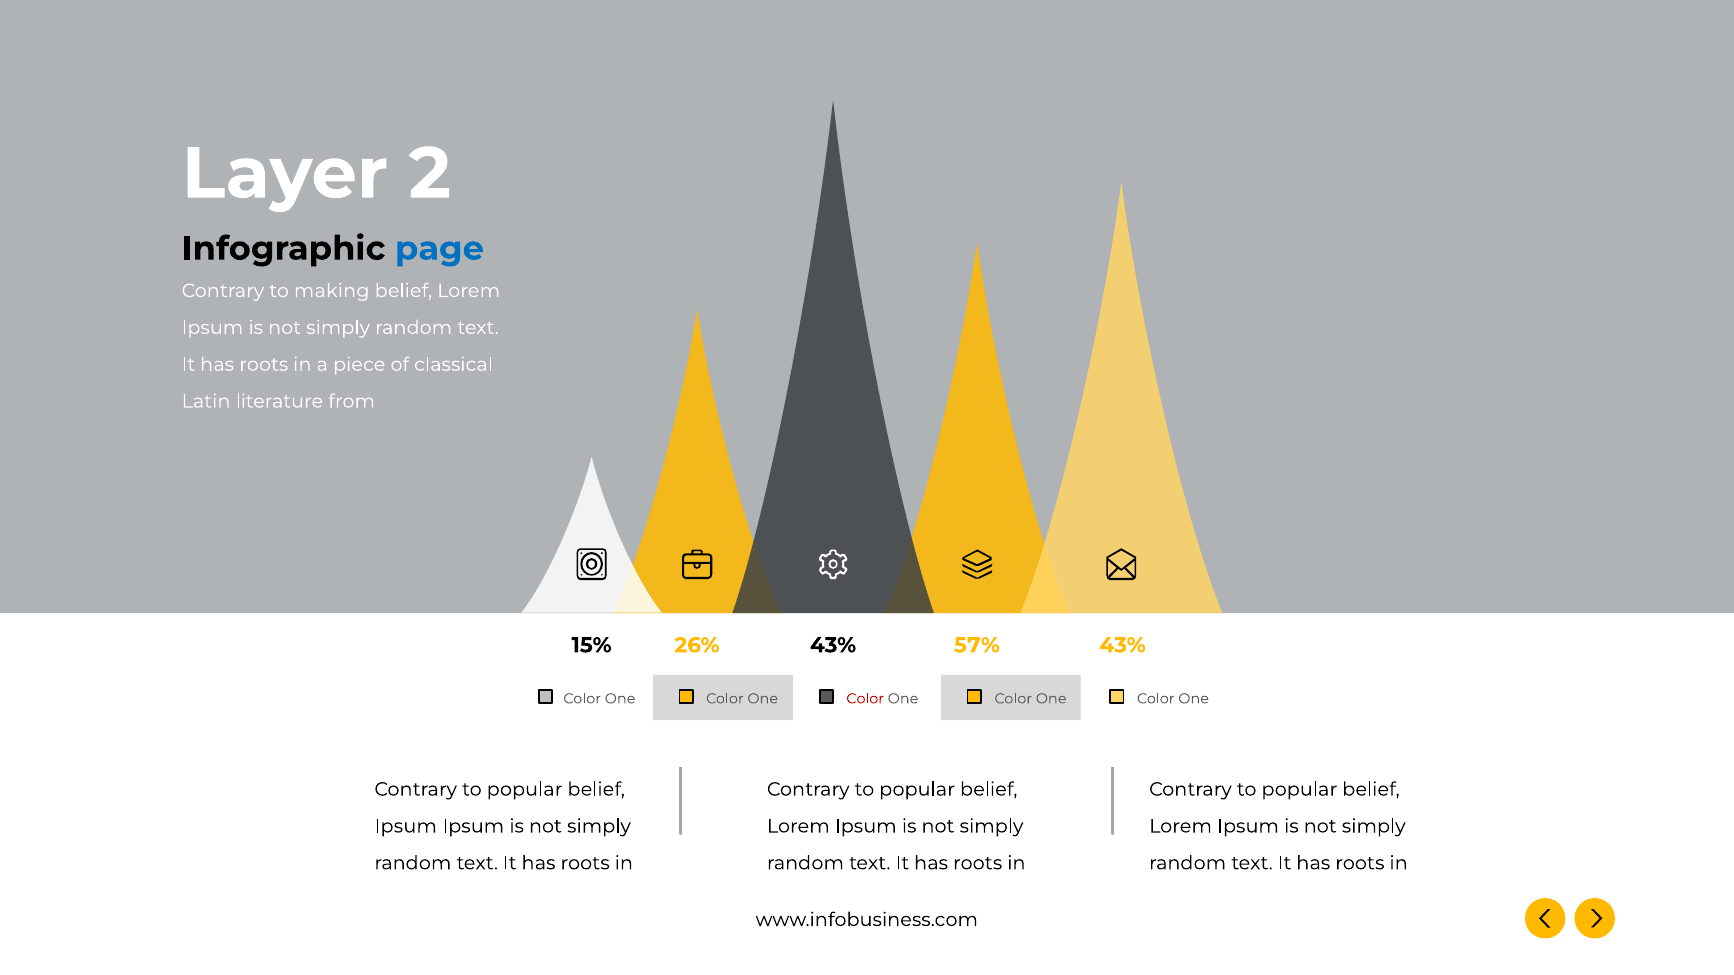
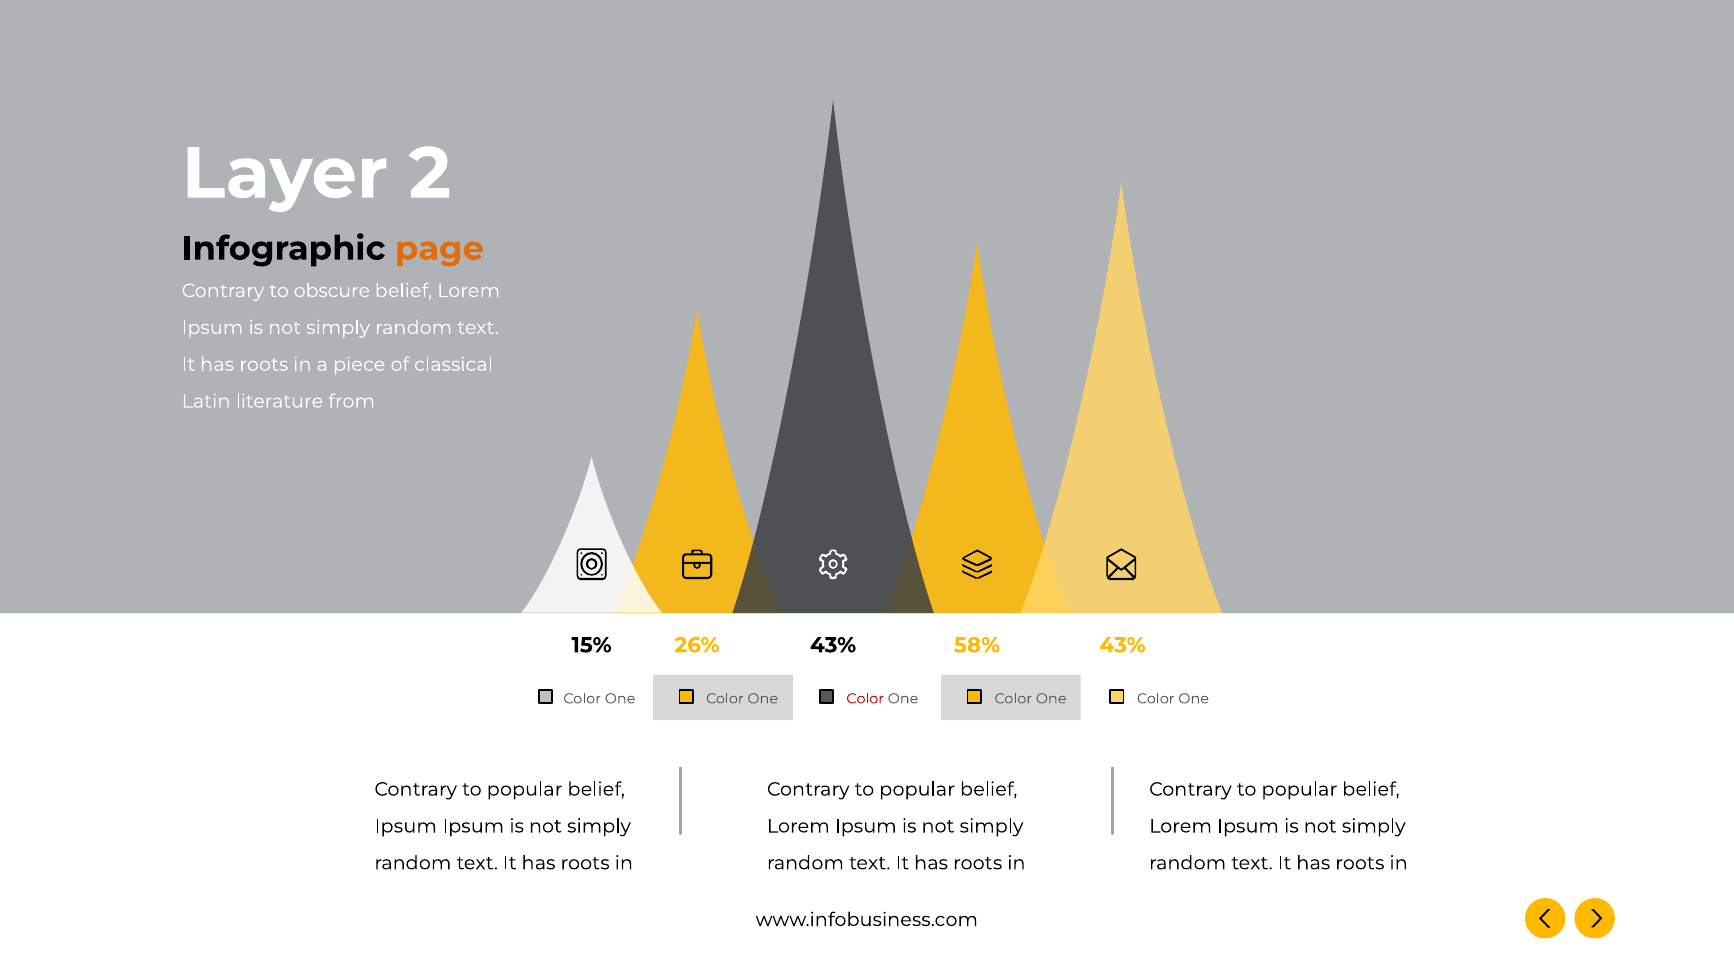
page at (439, 249) colour: blue -> orange
making: making -> obscure
57%: 57% -> 58%
